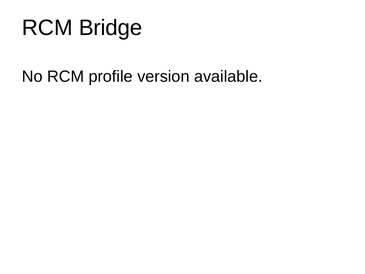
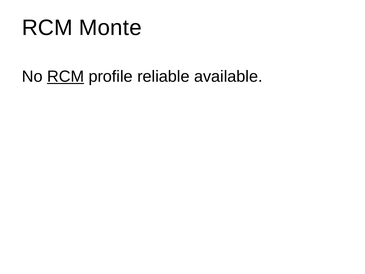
Bridge: Bridge -> Monte
RCM at (66, 77) underline: none -> present
version: version -> reliable
